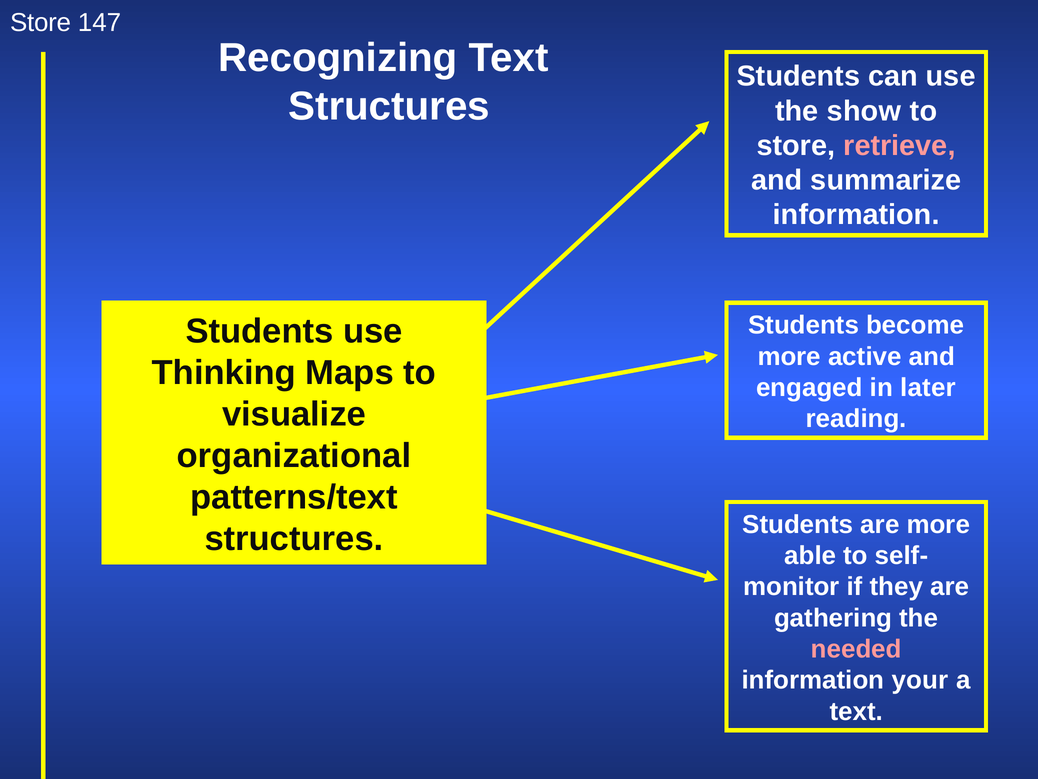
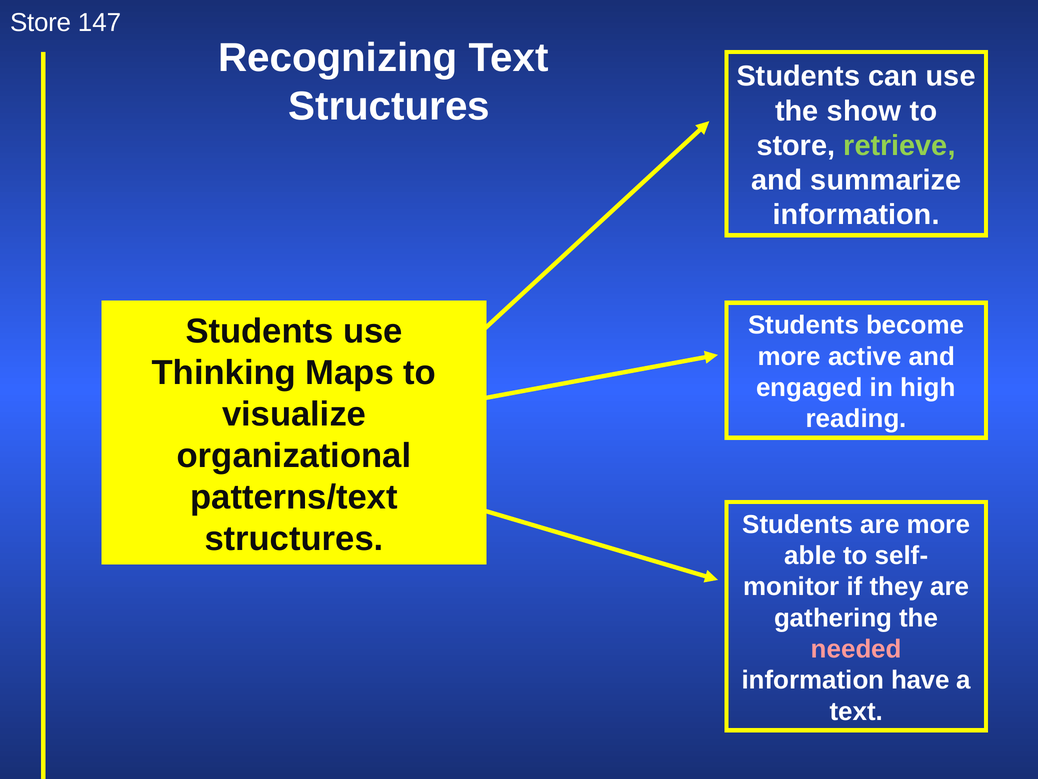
retrieve colour: pink -> light green
later: later -> high
your: your -> have
